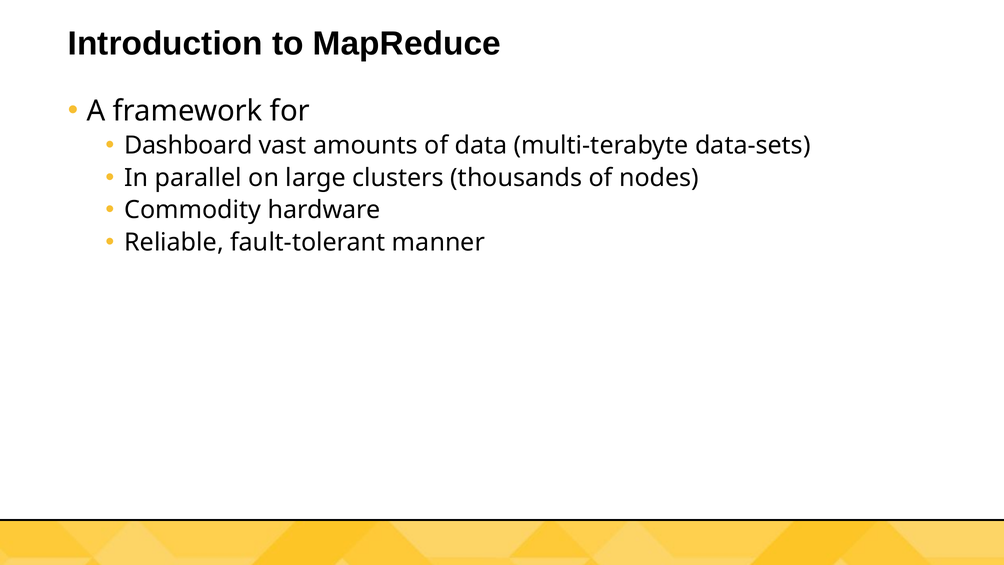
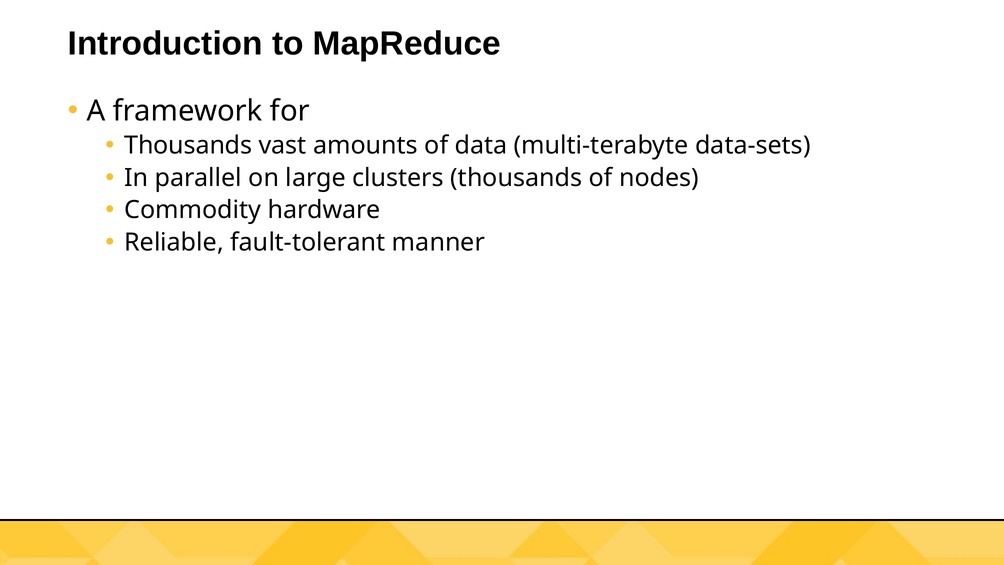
Dashboard at (188, 145): Dashboard -> Thousands
